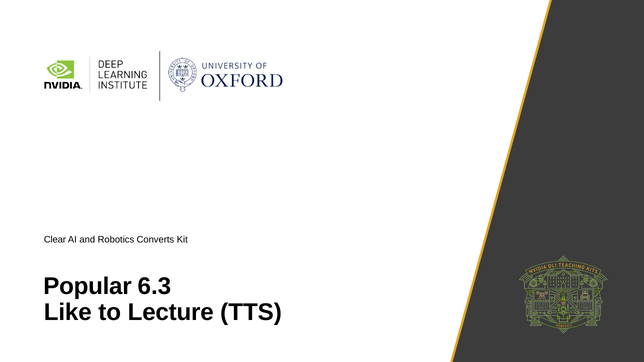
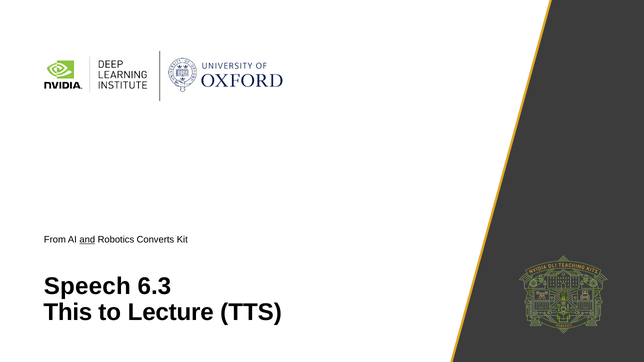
Clear: Clear -> From
and underline: none -> present
Popular: Popular -> Speech
Like: Like -> This
